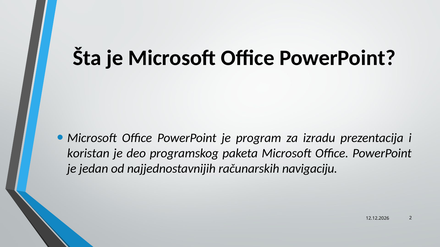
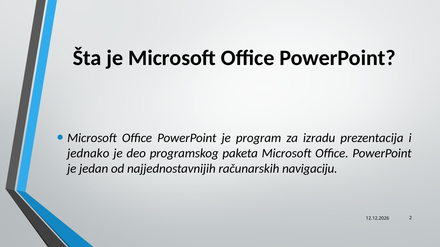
koristan: koristan -> jednako
